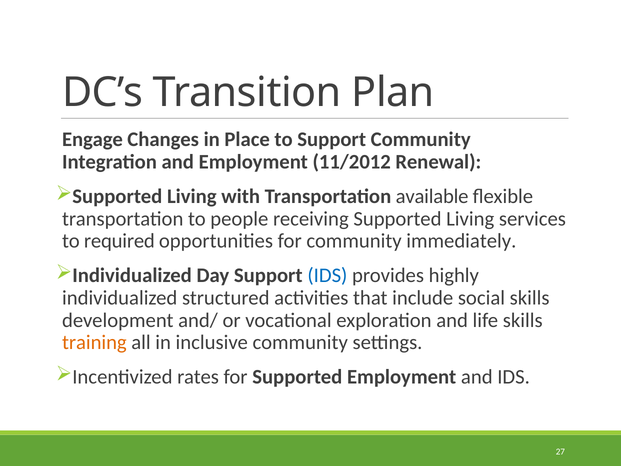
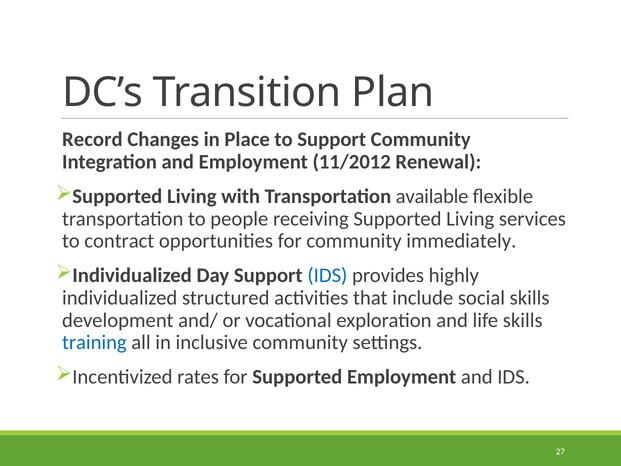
Engage: Engage -> Record
required: required -> contract
training colour: orange -> blue
